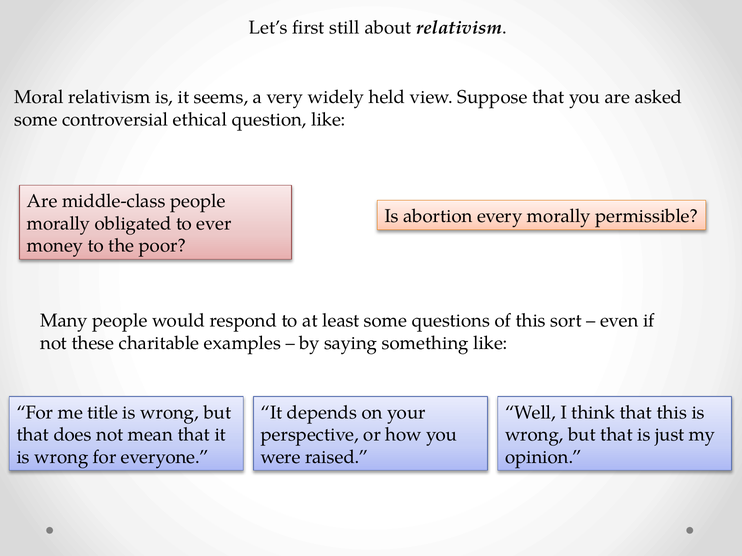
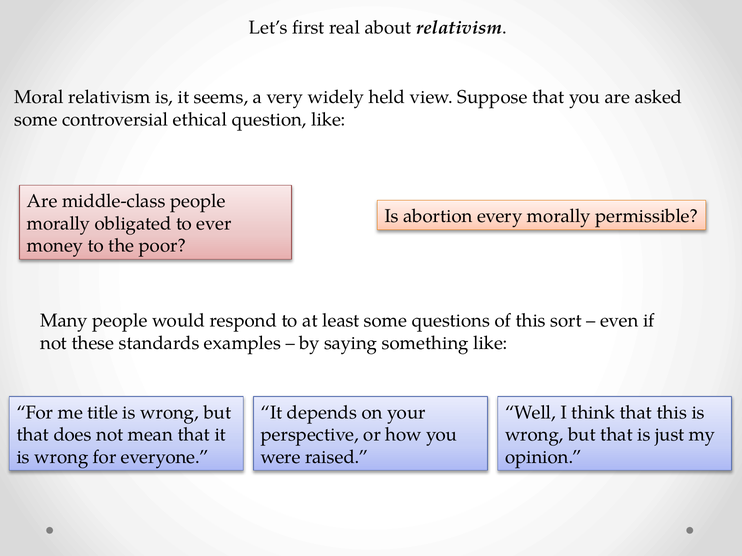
still: still -> real
charitable: charitable -> standards
